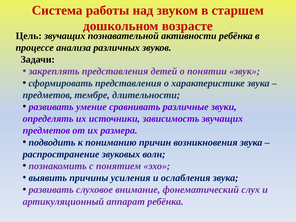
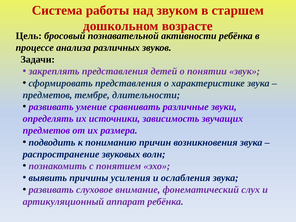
Цель звучащих: звучащих -> бросовый
